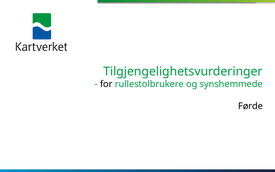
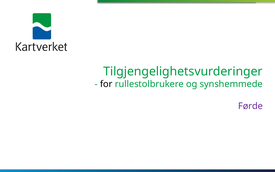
Førde colour: black -> purple
